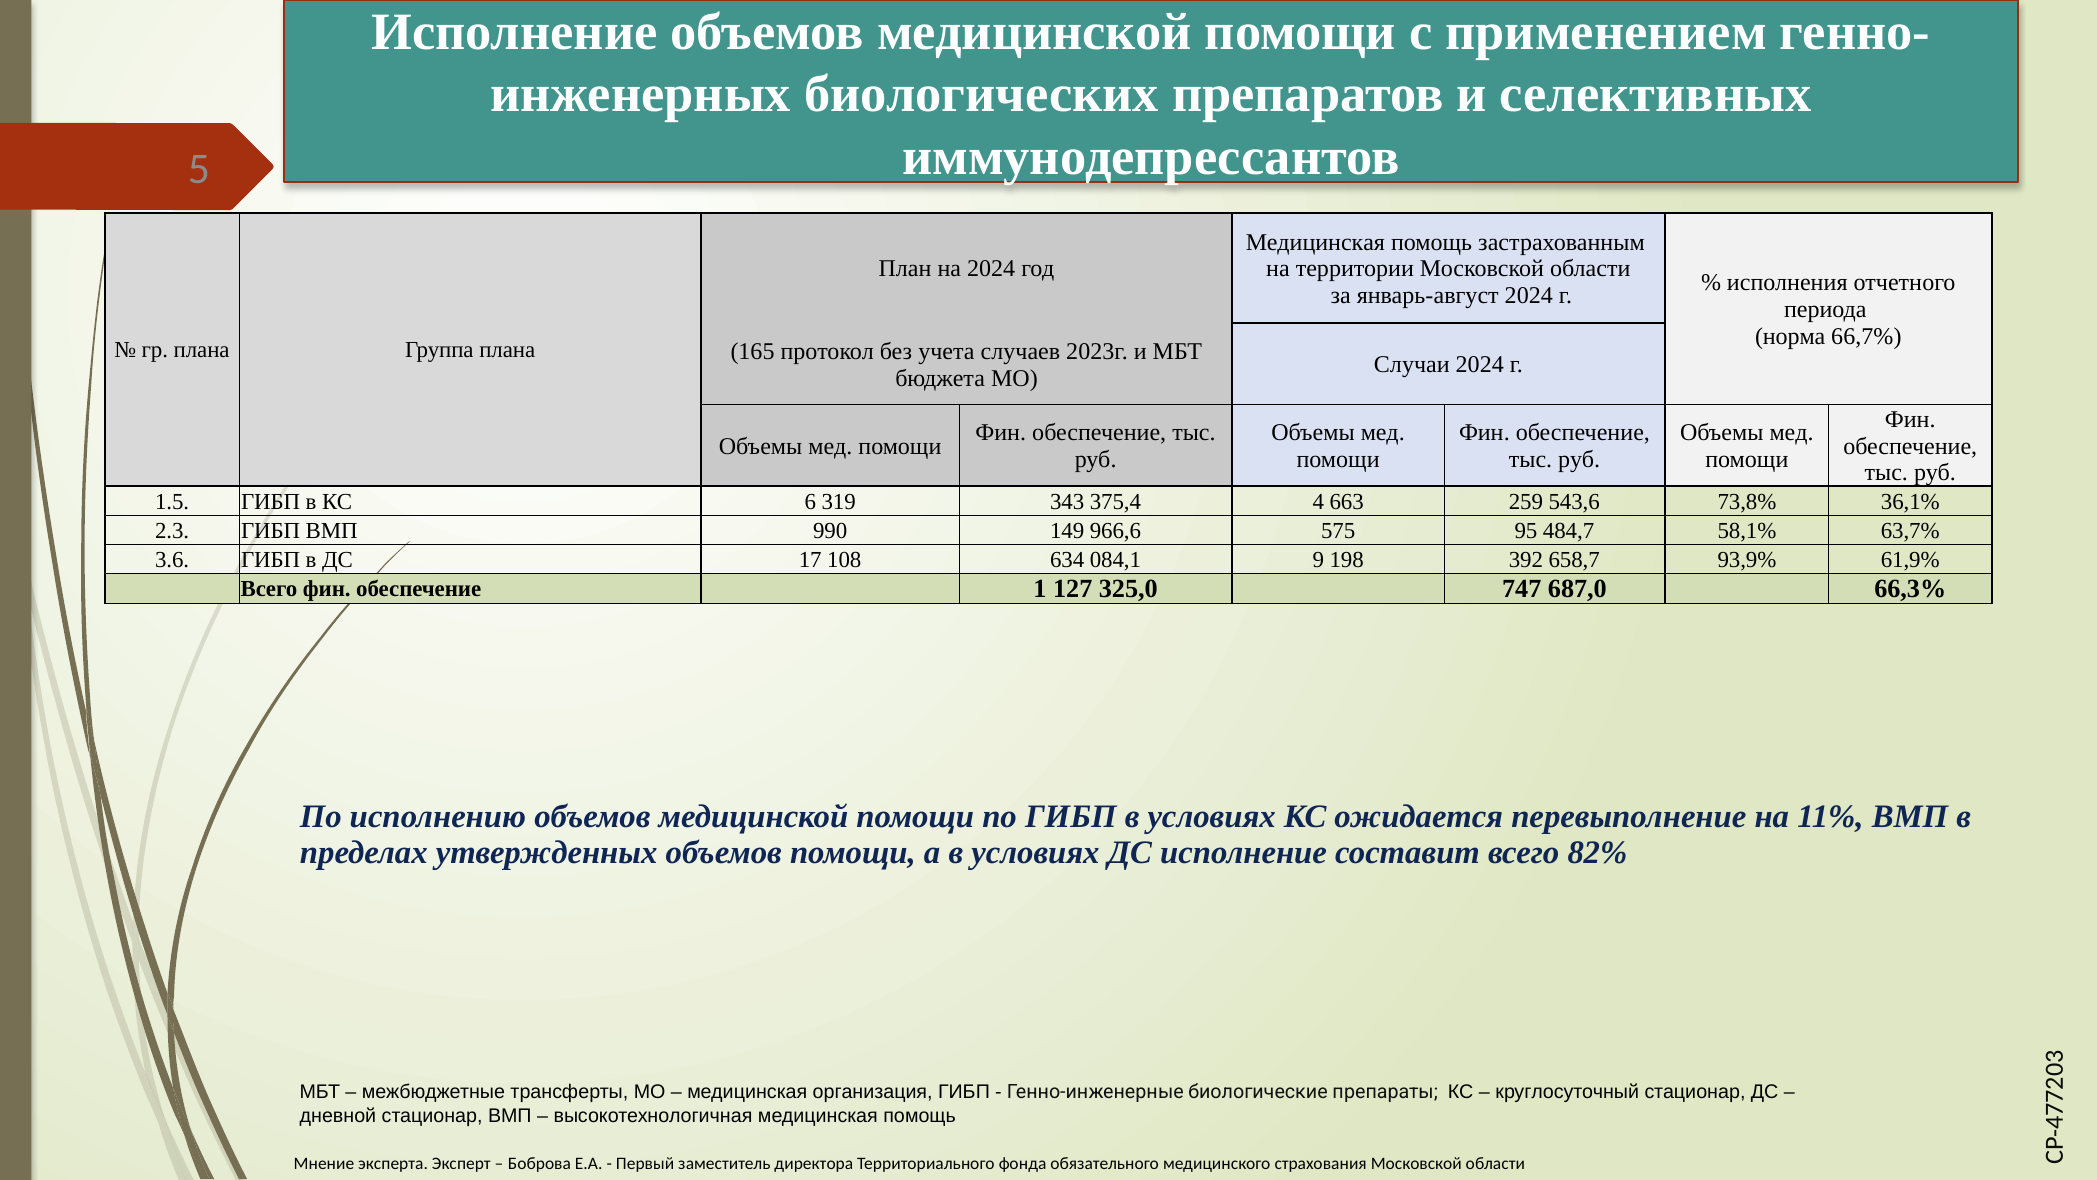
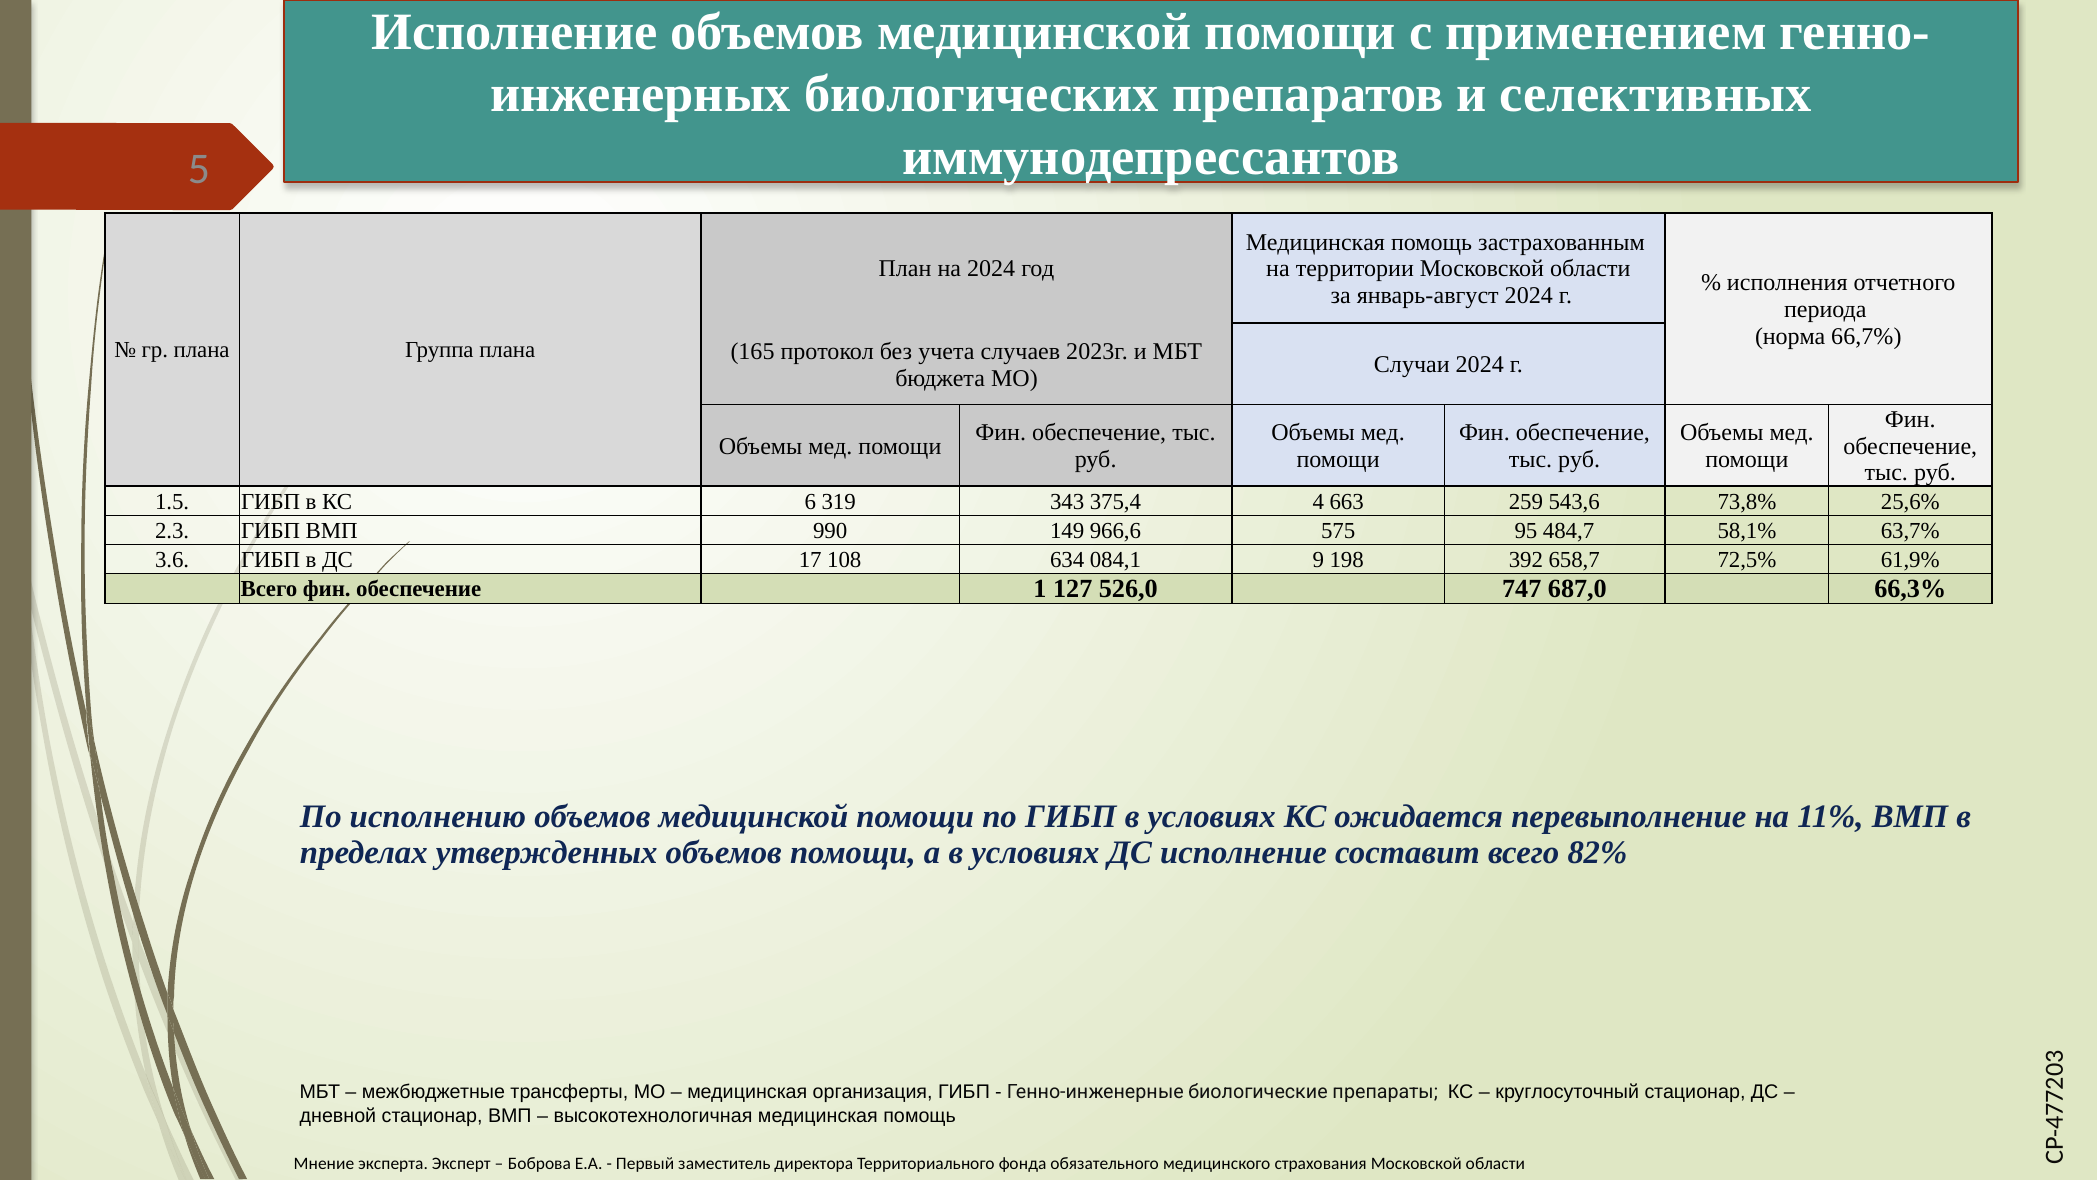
36,1%: 36,1% -> 25,6%
93,9%: 93,9% -> 72,5%
325,0: 325,0 -> 526,0
